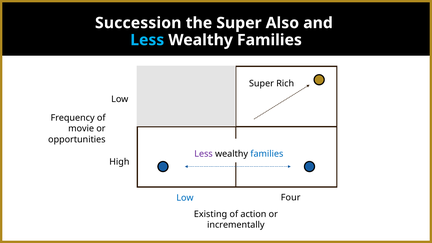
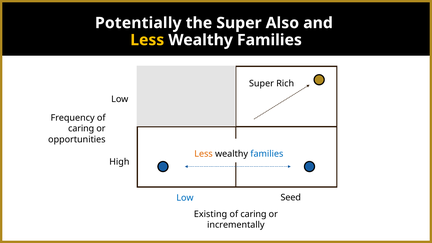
Succession: Succession -> Potentially
Less at (147, 40) colour: light blue -> yellow
movie at (81, 129): movie -> caring
Less at (204, 154) colour: purple -> orange
Four: Four -> Seed
action at (253, 214): action -> caring
